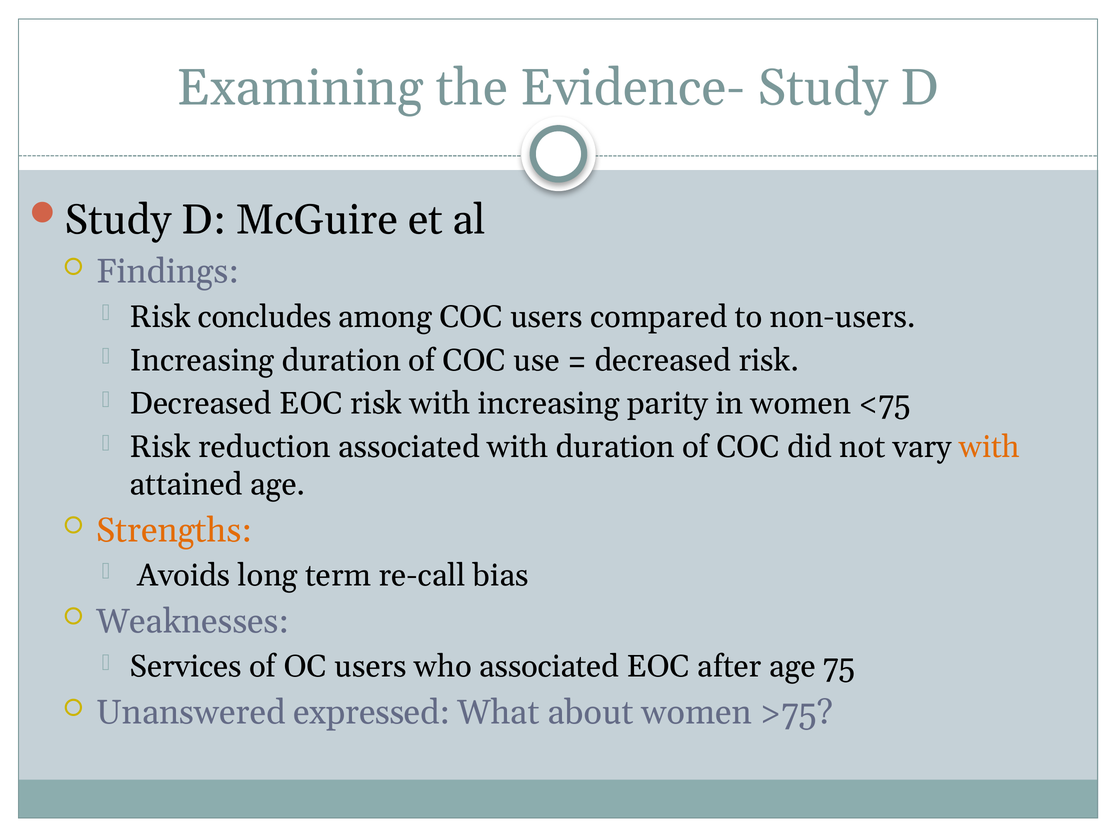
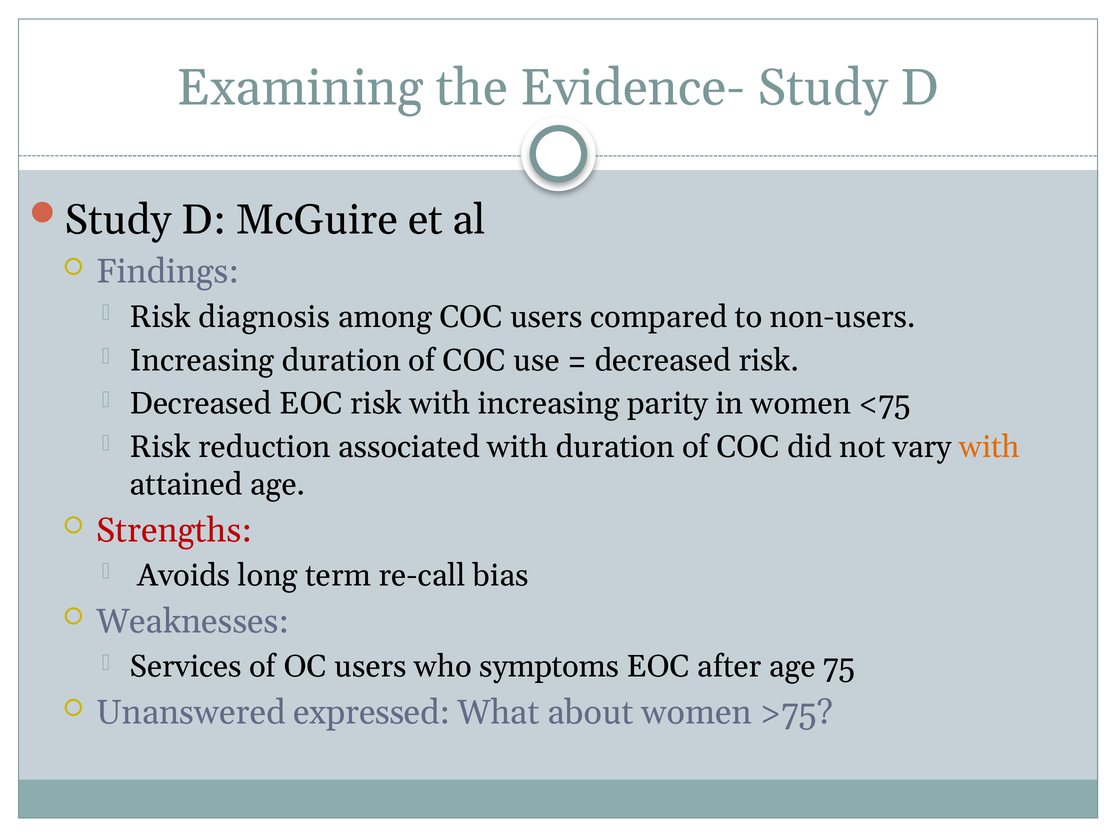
concludes: concludes -> diagnosis
Strengths colour: orange -> red
who associated: associated -> symptoms
